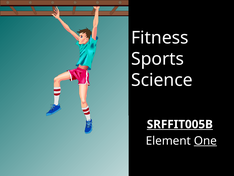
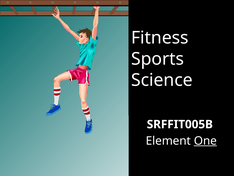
SRFFIT005B underline: present -> none
